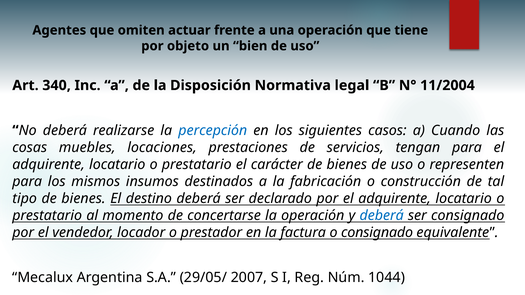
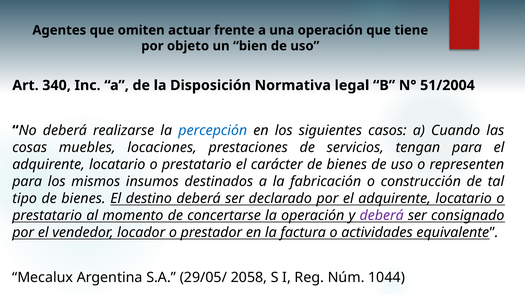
11/2004: 11/2004 -> 51/2004
deberá at (382, 216) colour: blue -> purple
o consignado: consignado -> actividades
2007: 2007 -> 2058
